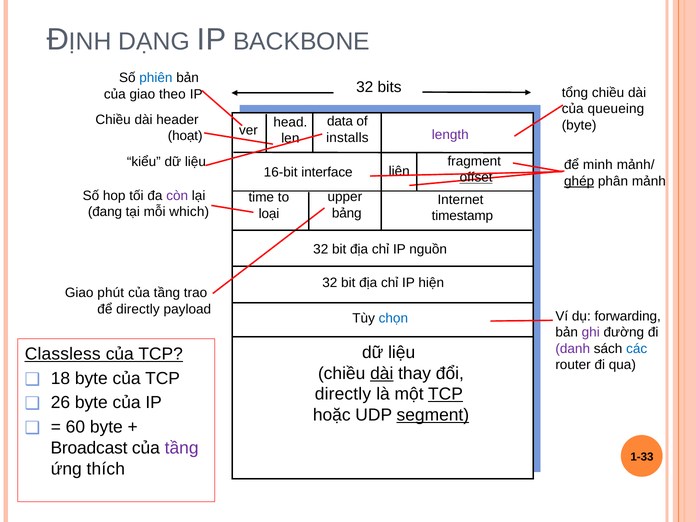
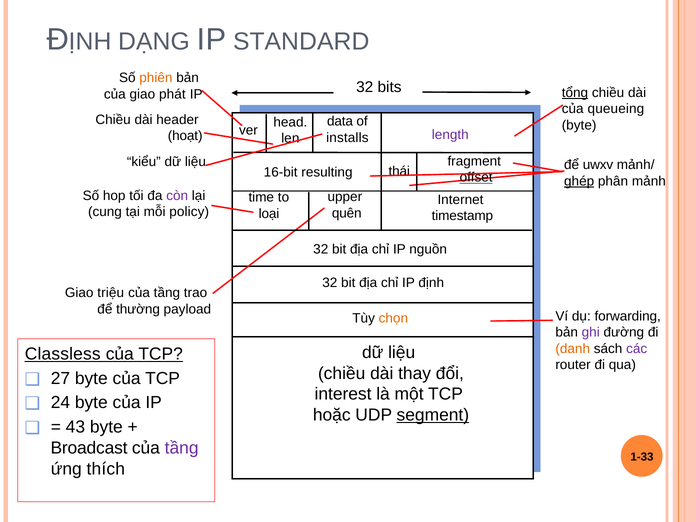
BACKBONE: BACKBONE -> STANDARD
phiên colour: blue -> orange
tổng underline: none -> present
theo: theo -> phát
minh: minh -> uwxv
liên: liên -> thái
interface: interface -> resulting
đang: đang -> cung
which: which -> policy
bảng: bảng -> quên
hiện: hiện -> định
phút: phút -> triệu
để directly: directly -> thường
chọn colour: blue -> orange
danh colour: purple -> orange
các colour: blue -> purple
dài at (382, 373) underline: present -> none
18: 18 -> 27
directly at (343, 394): directly -> interest
TCP at (445, 394) underline: present -> none
26: 26 -> 24
60: 60 -> 43
